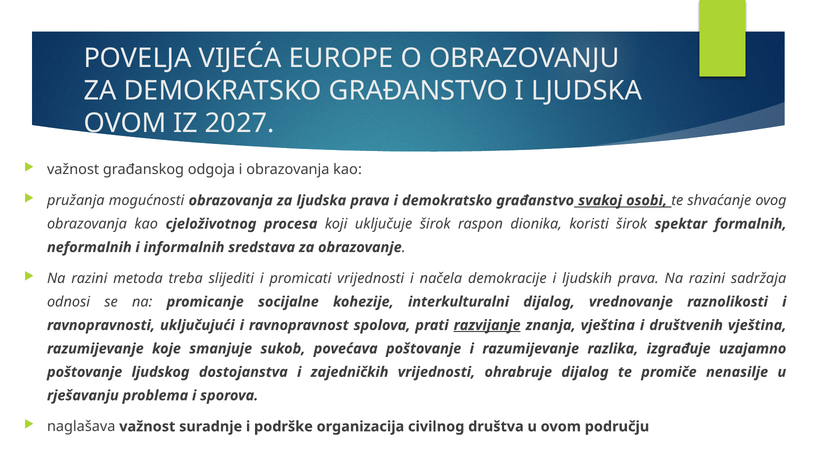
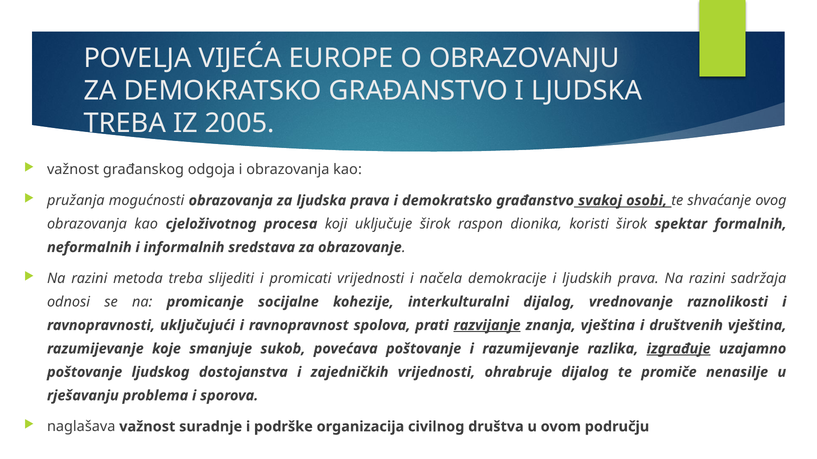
OVOM at (125, 124): OVOM -> TREBA
2027: 2027 -> 2005
izgrađuje underline: none -> present
